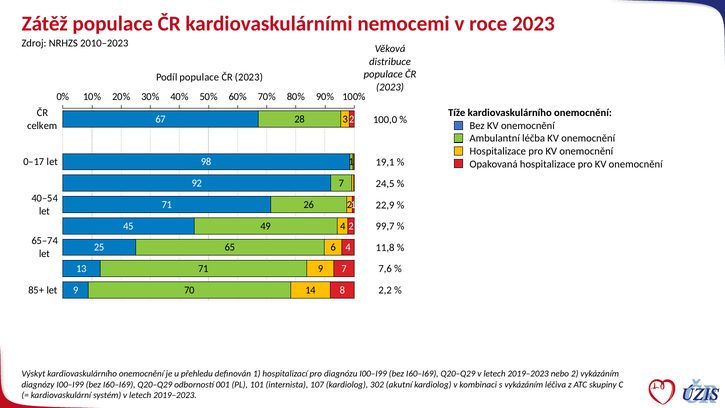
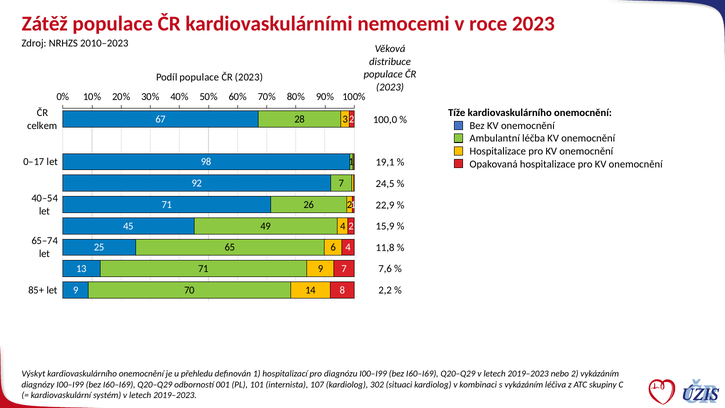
99,7: 99,7 -> 15,9
akutní: akutní -> situaci
